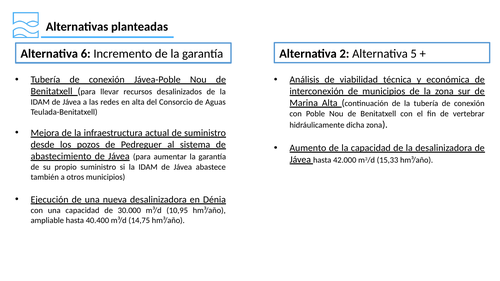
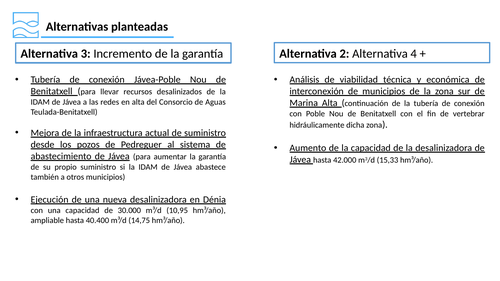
5: 5 -> 4
6: 6 -> 3
